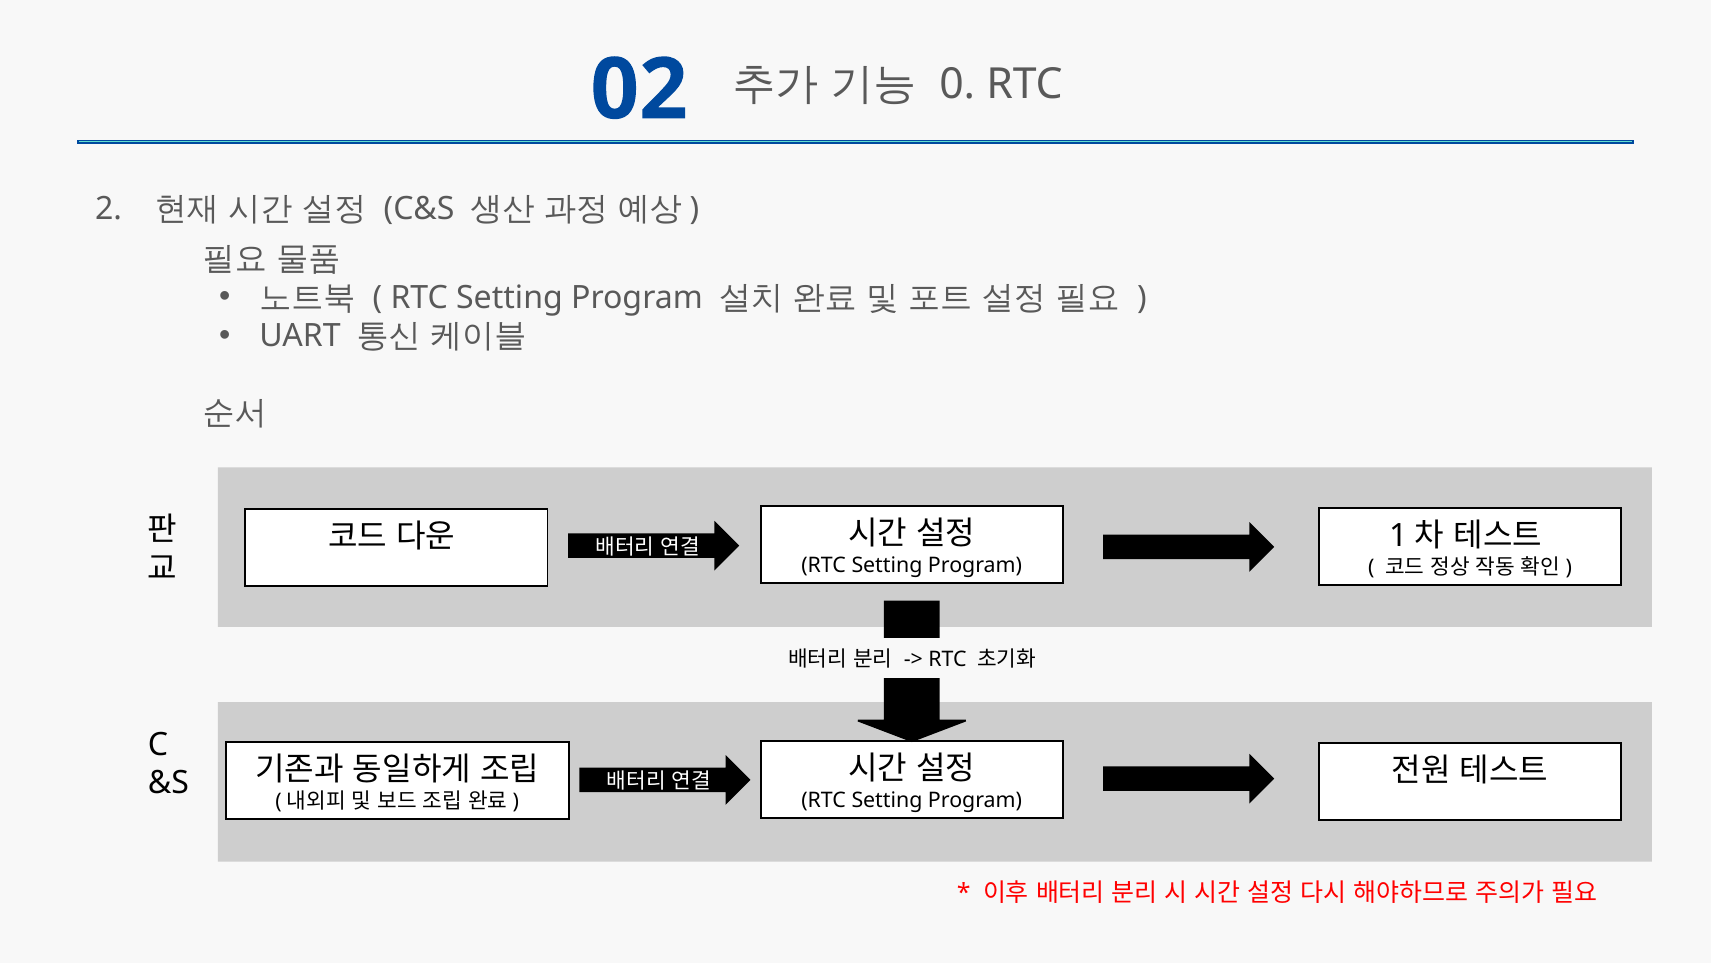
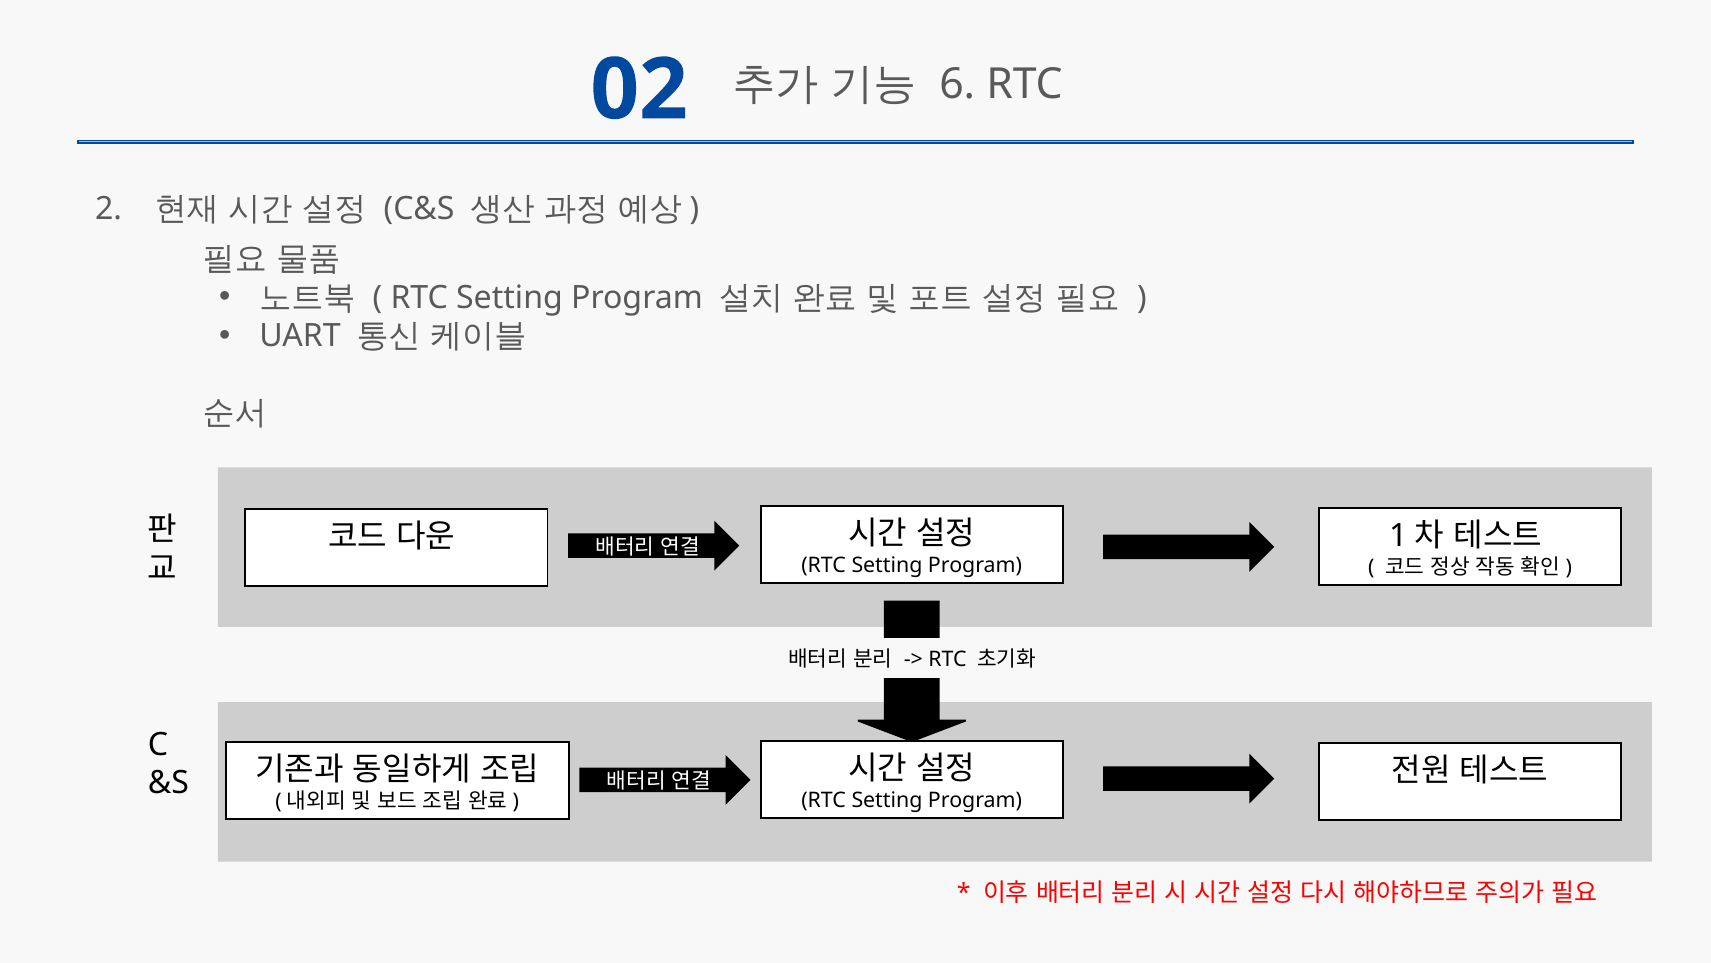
0: 0 -> 6
